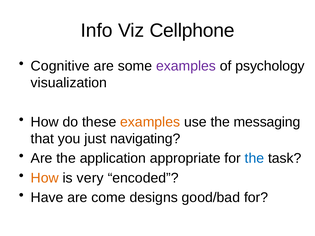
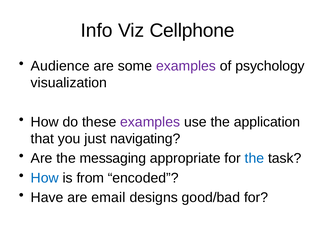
Cognitive: Cognitive -> Audience
examples at (150, 122) colour: orange -> purple
messaging: messaging -> application
application: application -> messaging
How at (45, 178) colour: orange -> blue
very: very -> from
come: come -> email
